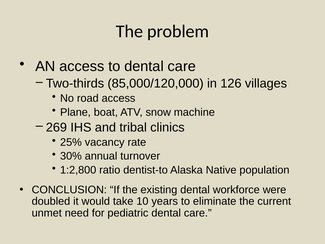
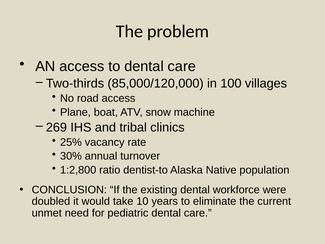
126: 126 -> 100
